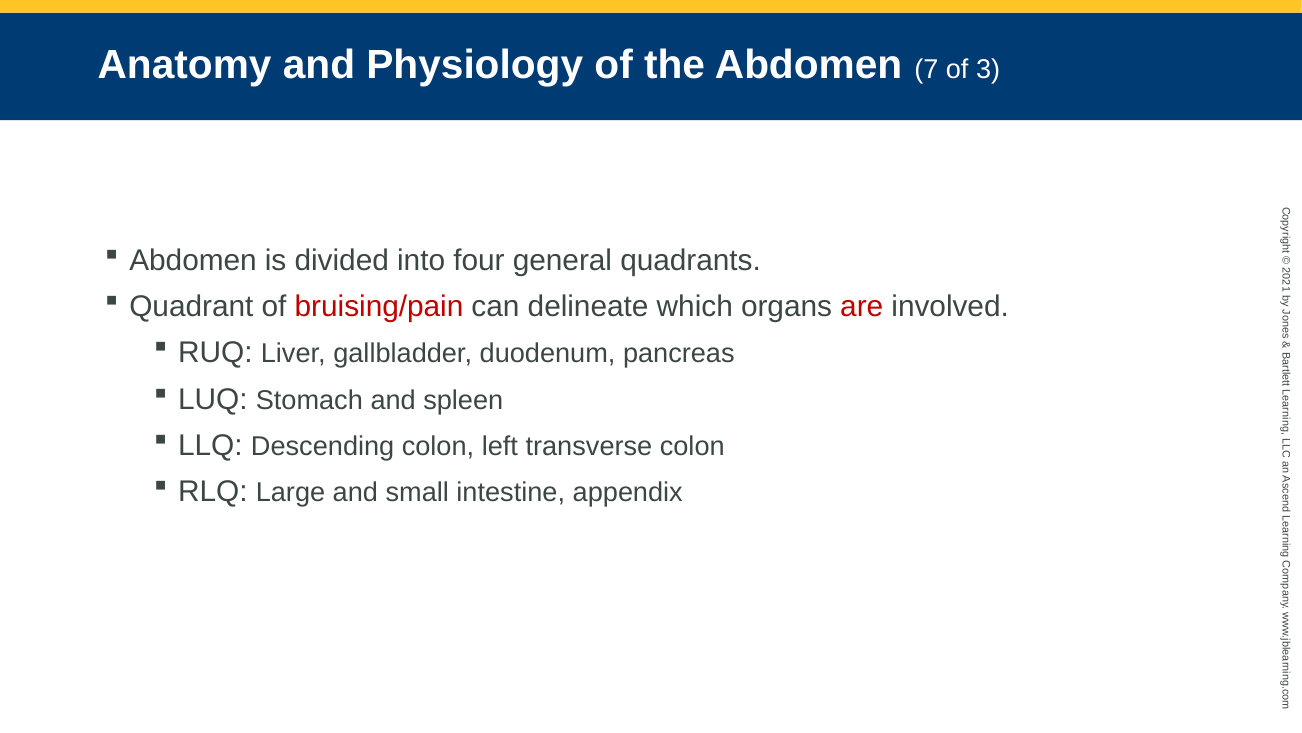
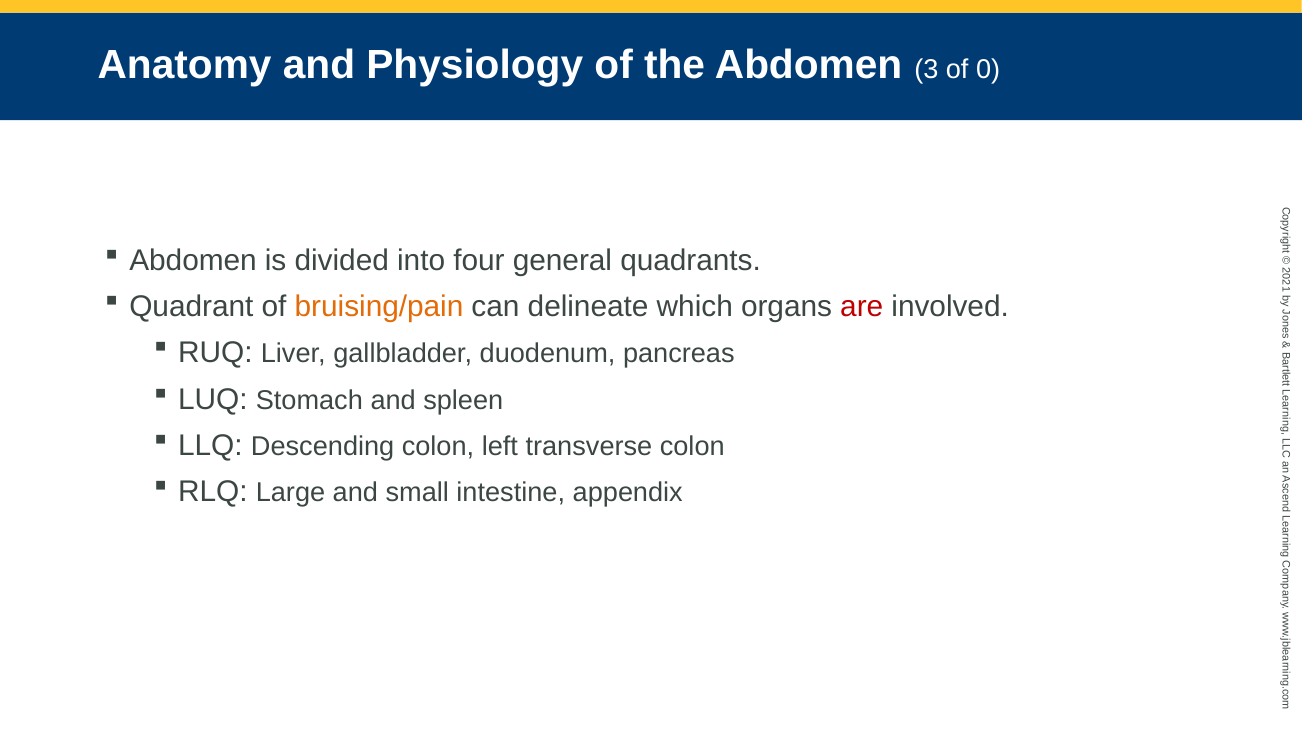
7: 7 -> 3
of 3: 3 -> 0
bruising/pain colour: red -> orange
